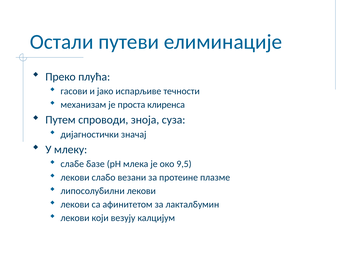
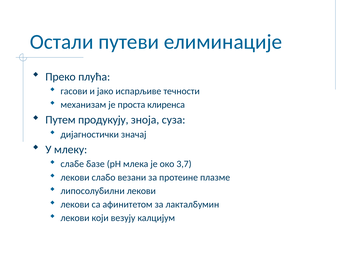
спроводи: спроводи -> продукују
9,5: 9,5 -> 3,7
